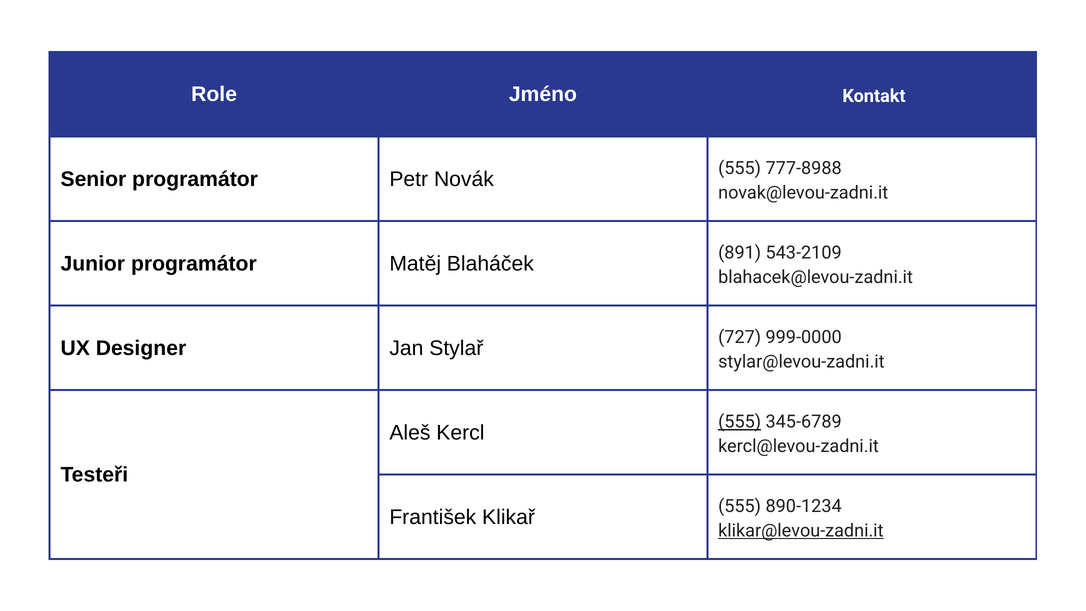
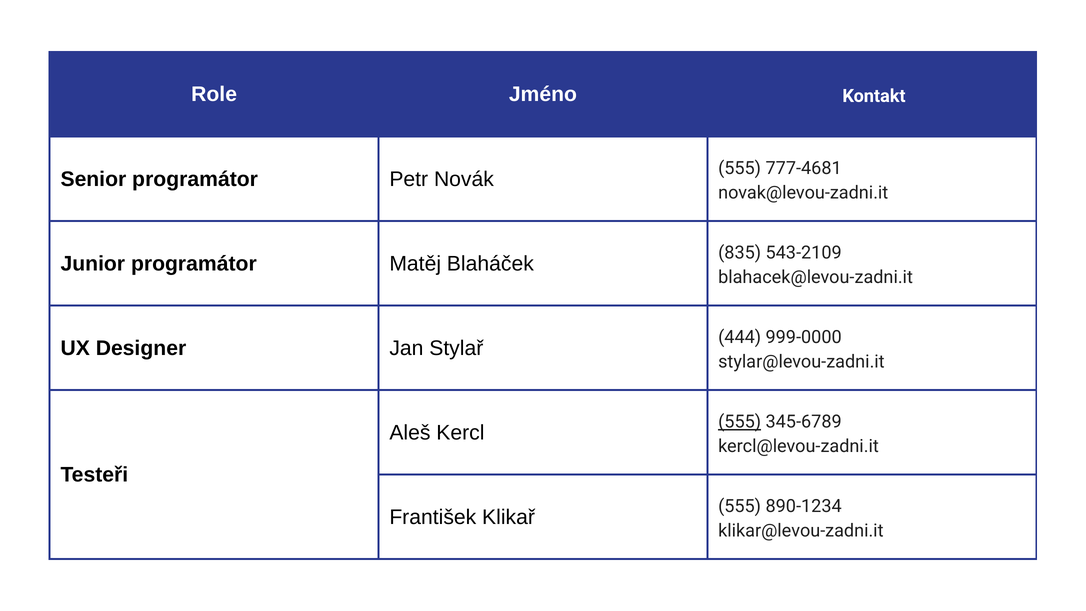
777-8988: 777-8988 -> 777-4681
891: 891 -> 835
727: 727 -> 444
klikar@levou-zadni.it underline: present -> none
